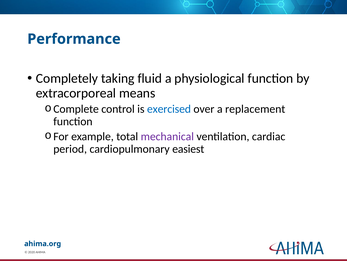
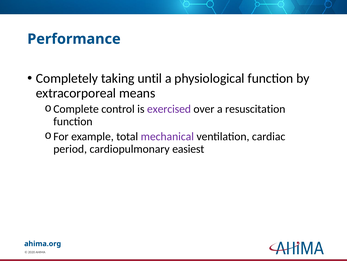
fluid: fluid -> until
exercised colour: blue -> purple
replacement: replacement -> resuscitation
